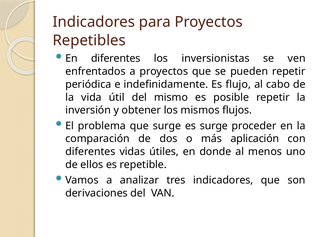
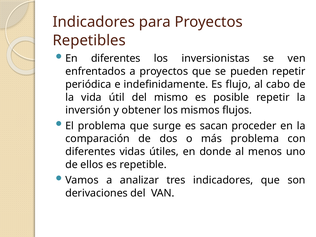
es surge: surge -> sacan
más aplicación: aplicación -> problema
